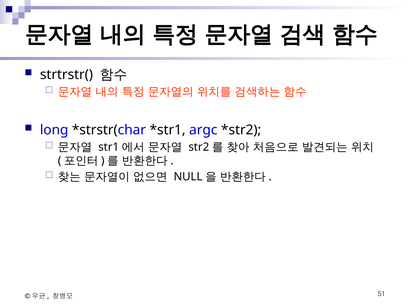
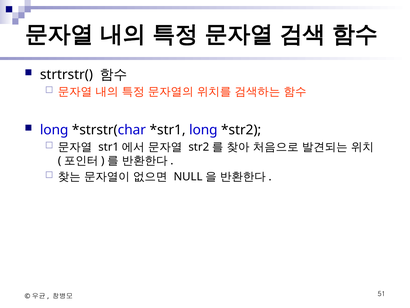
argc at (203, 130): argc -> long
